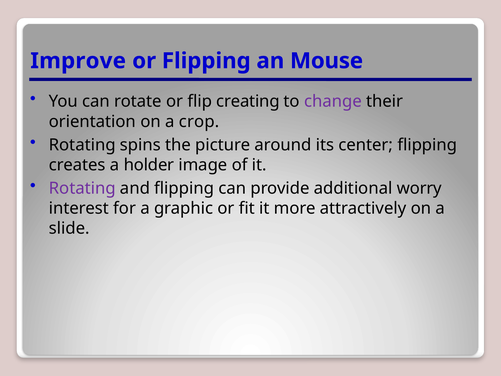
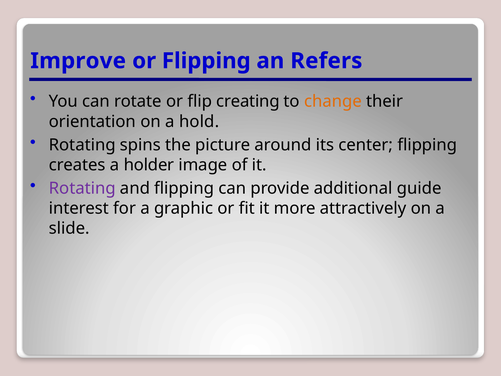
Mouse: Mouse -> Refers
change colour: purple -> orange
crop: crop -> hold
worry: worry -> guide
